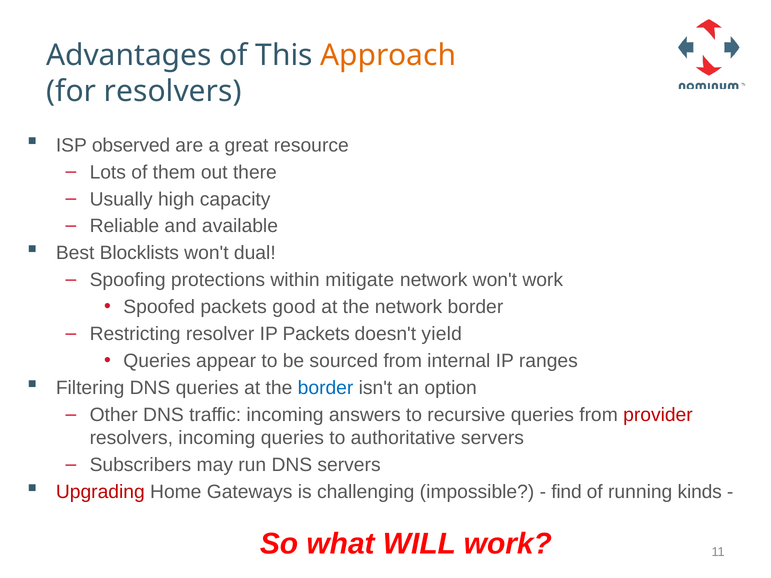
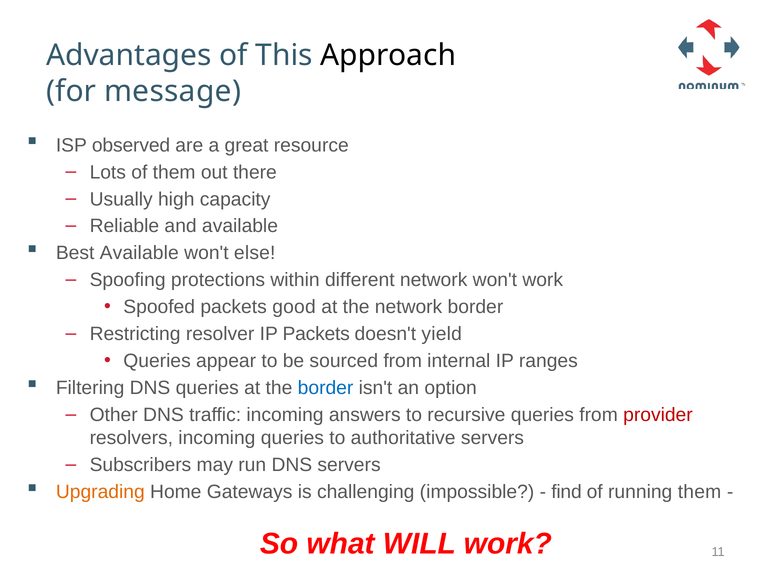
Approach colour: orange -> black
for resolvers: resolvers -> message
Best Blocklists: Blocklists -> Available
dual: dual -> else
mitigate: mitigate -> different
Upgrading colour: red -> orange
running kinds: kinds -> them
